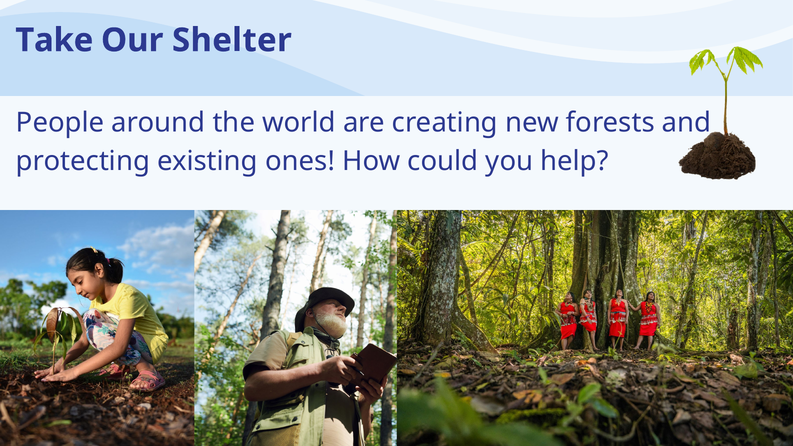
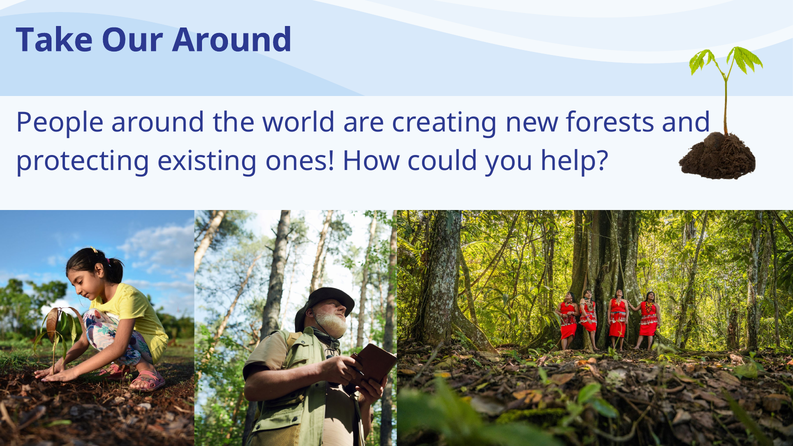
Our Shelter: Shelter -> Around
